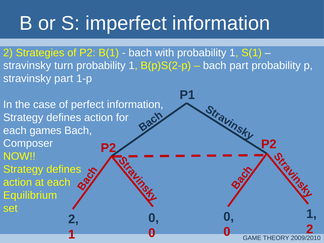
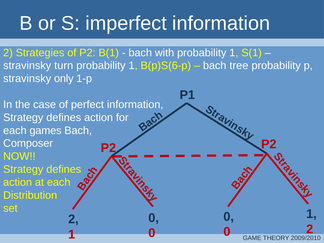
B(p)S(2-p: B(p)S(2-p -> B(p)S(6-p
bach part: part -> tree
stravinsky part: part -> only
Equilibrium: Equilibrium -> Distribution
